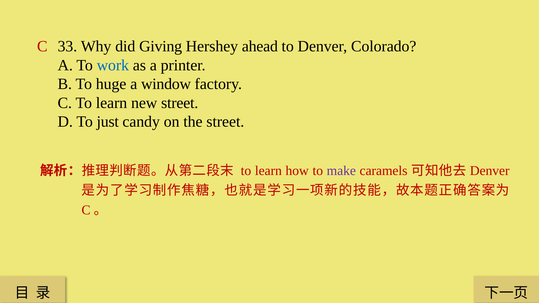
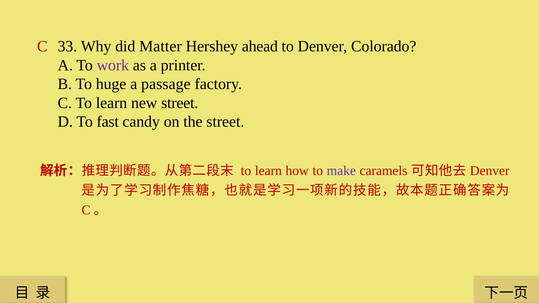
Giving: Giving -> Matter
work colour: blue -> purple
window: window -> passage
just: just -> fast
